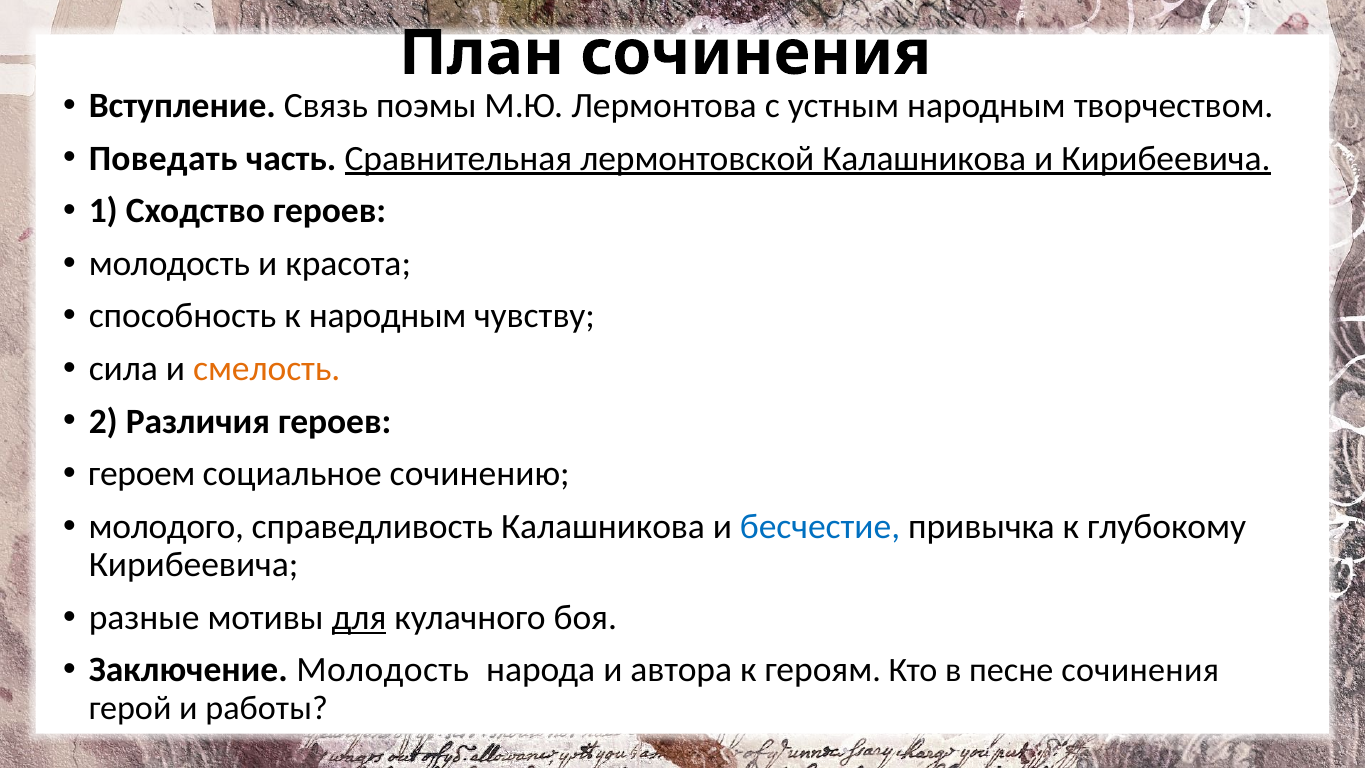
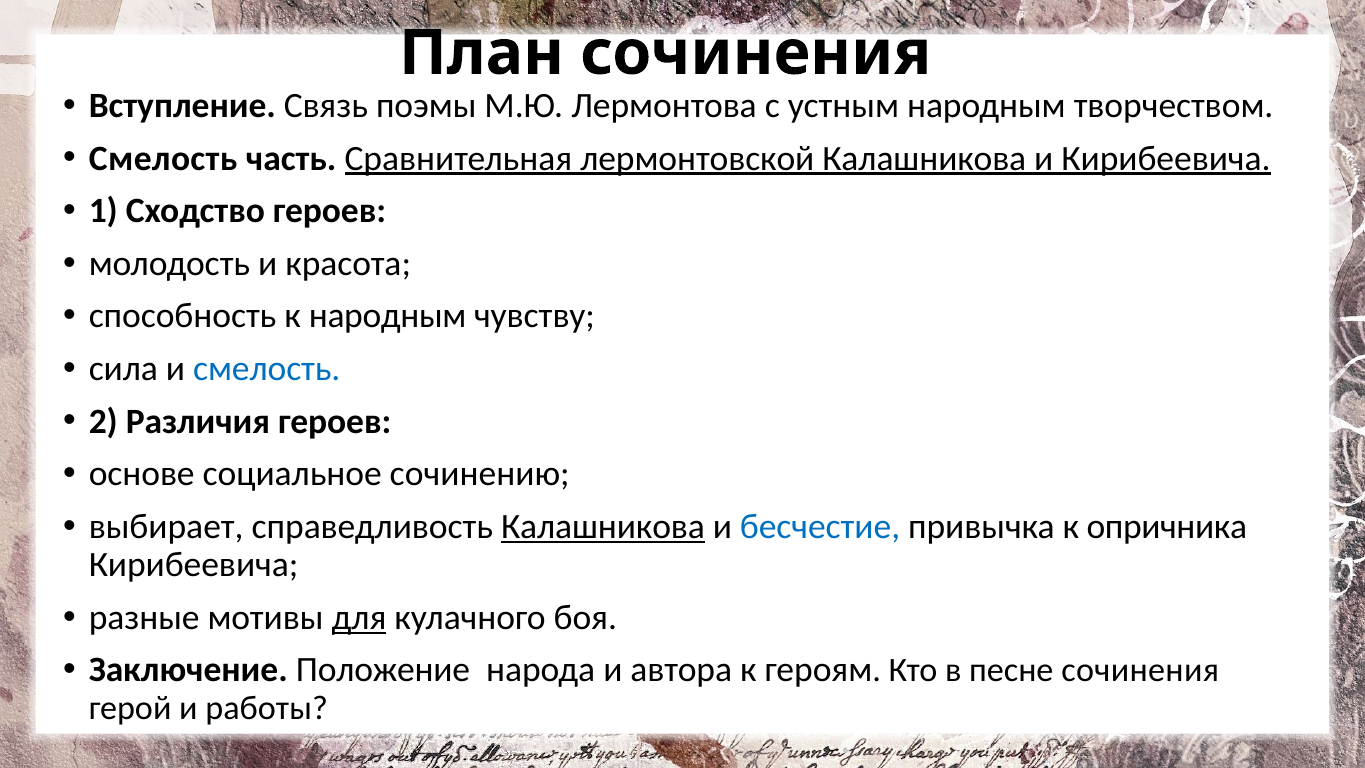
Поведать at (163, 158): Поведать -> Смелость
смелость at (267, 369) colour: orange -> blue
героем: героем -> основе
молодого: молодого -> выбирает
Калашникова at (603, 526) underline: none -> present
глубокому: глубокому -> опричника
Заключение Молодость: Молодость -> Положение
